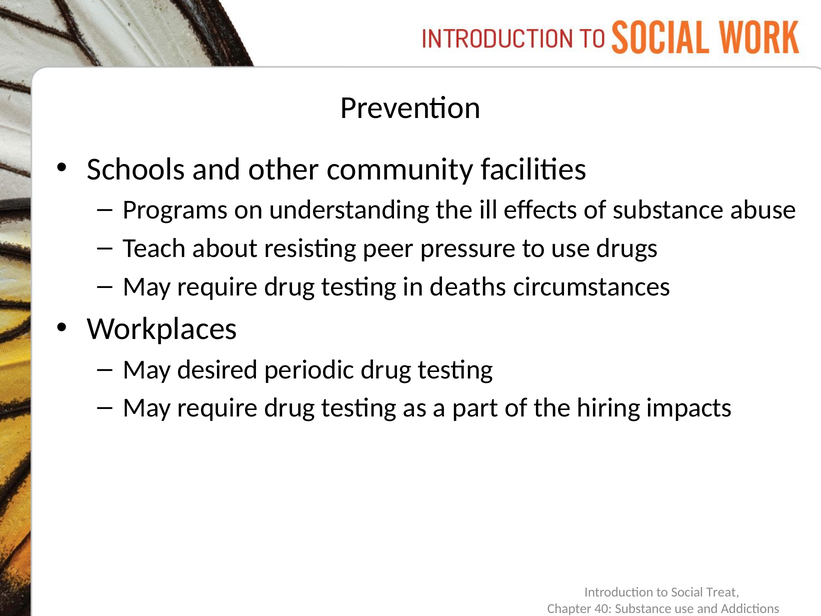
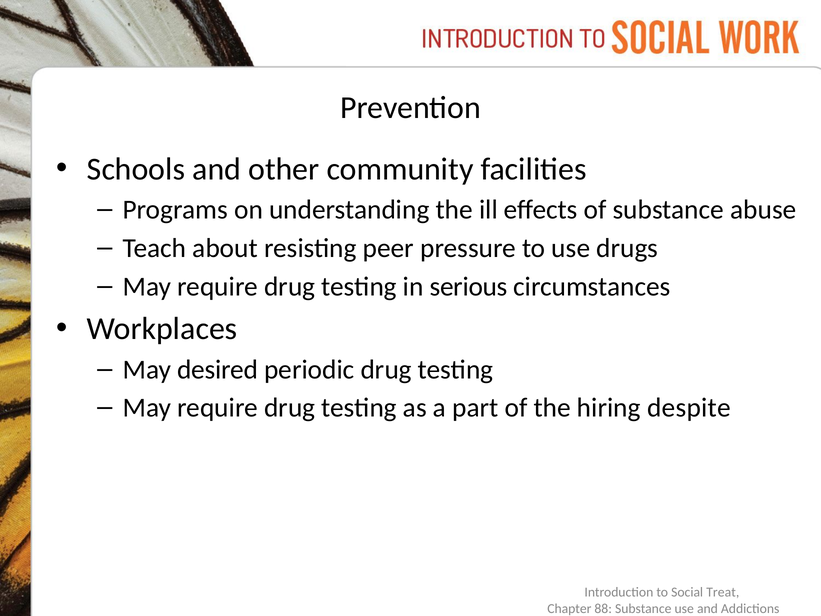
deaths: deaths -> serious
impacts: impacts -> despite
40: 40 -> 88
